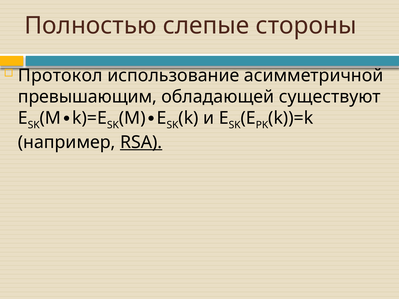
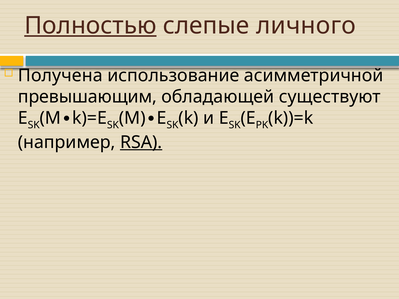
Полностью underline: none -> present
стороны: стороны -> личного
Протокол: Протокол -> Получена
